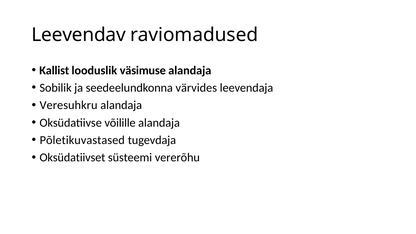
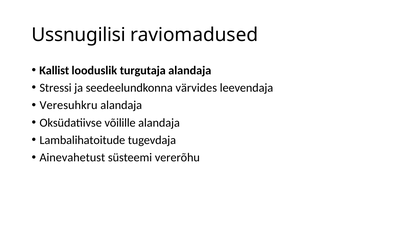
Leevendav: Leevendav -> Ussnugilisi
väsimuse: väsimuse -> turgutaja
Sobilik: Sobilik -> Stressi
Põletikuvastased: Põletikuvastased -> Lambalihatoitude
Oksüdatiivset: Oksüdatiivset -> Ainevahetust
